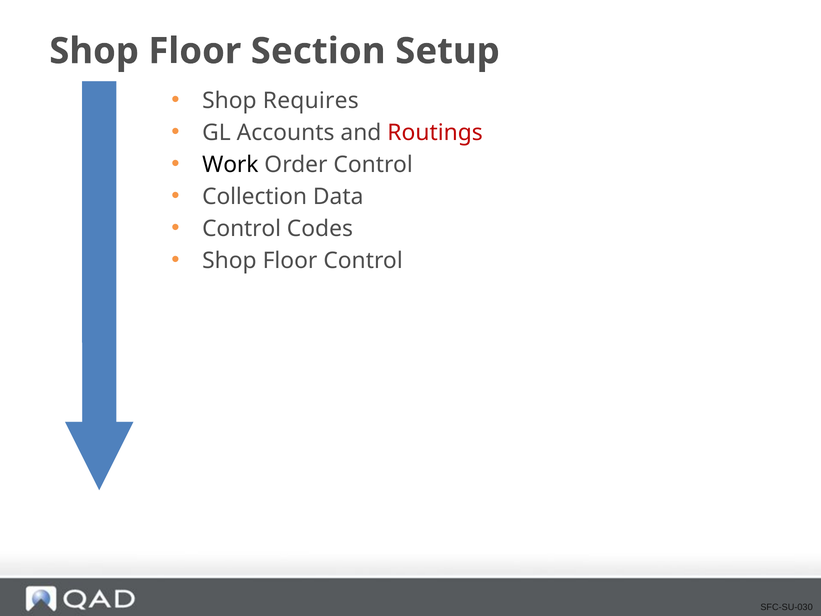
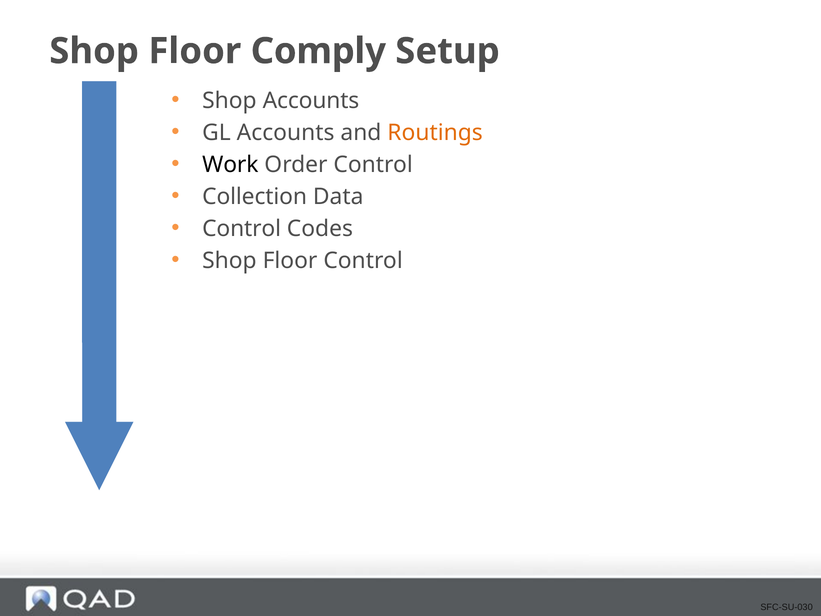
Section: Section -> Comply
Shop Requires: Requires -> Accounts
Routings colour: red -> orange
